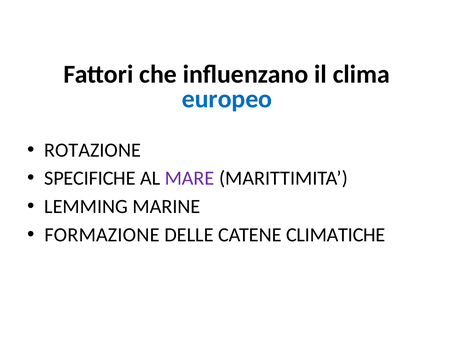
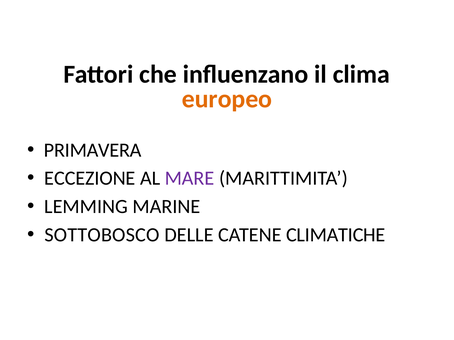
europeo colour: blue -> orange
ROTAZIONE: ROTAZIONE -> PRIMAVERA
SPECIFICHE: SPECIFICHE -> ECCEZIONE
FORMAZIONE: FORMAZIONE -> SOTTOBOSCO
